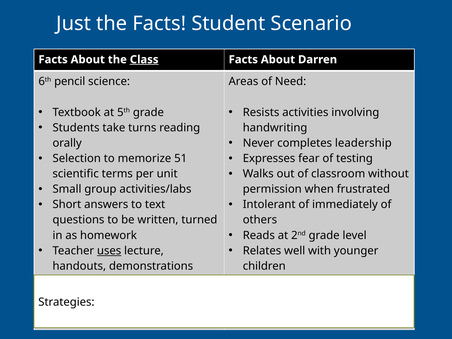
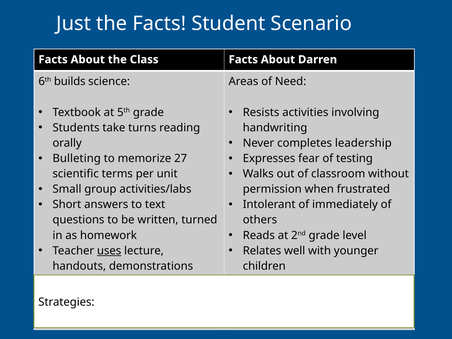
Class underline: present -> none
pencil: pencil -> builds
Selection: Selection -> Bulleting
51: 51 -> 27
